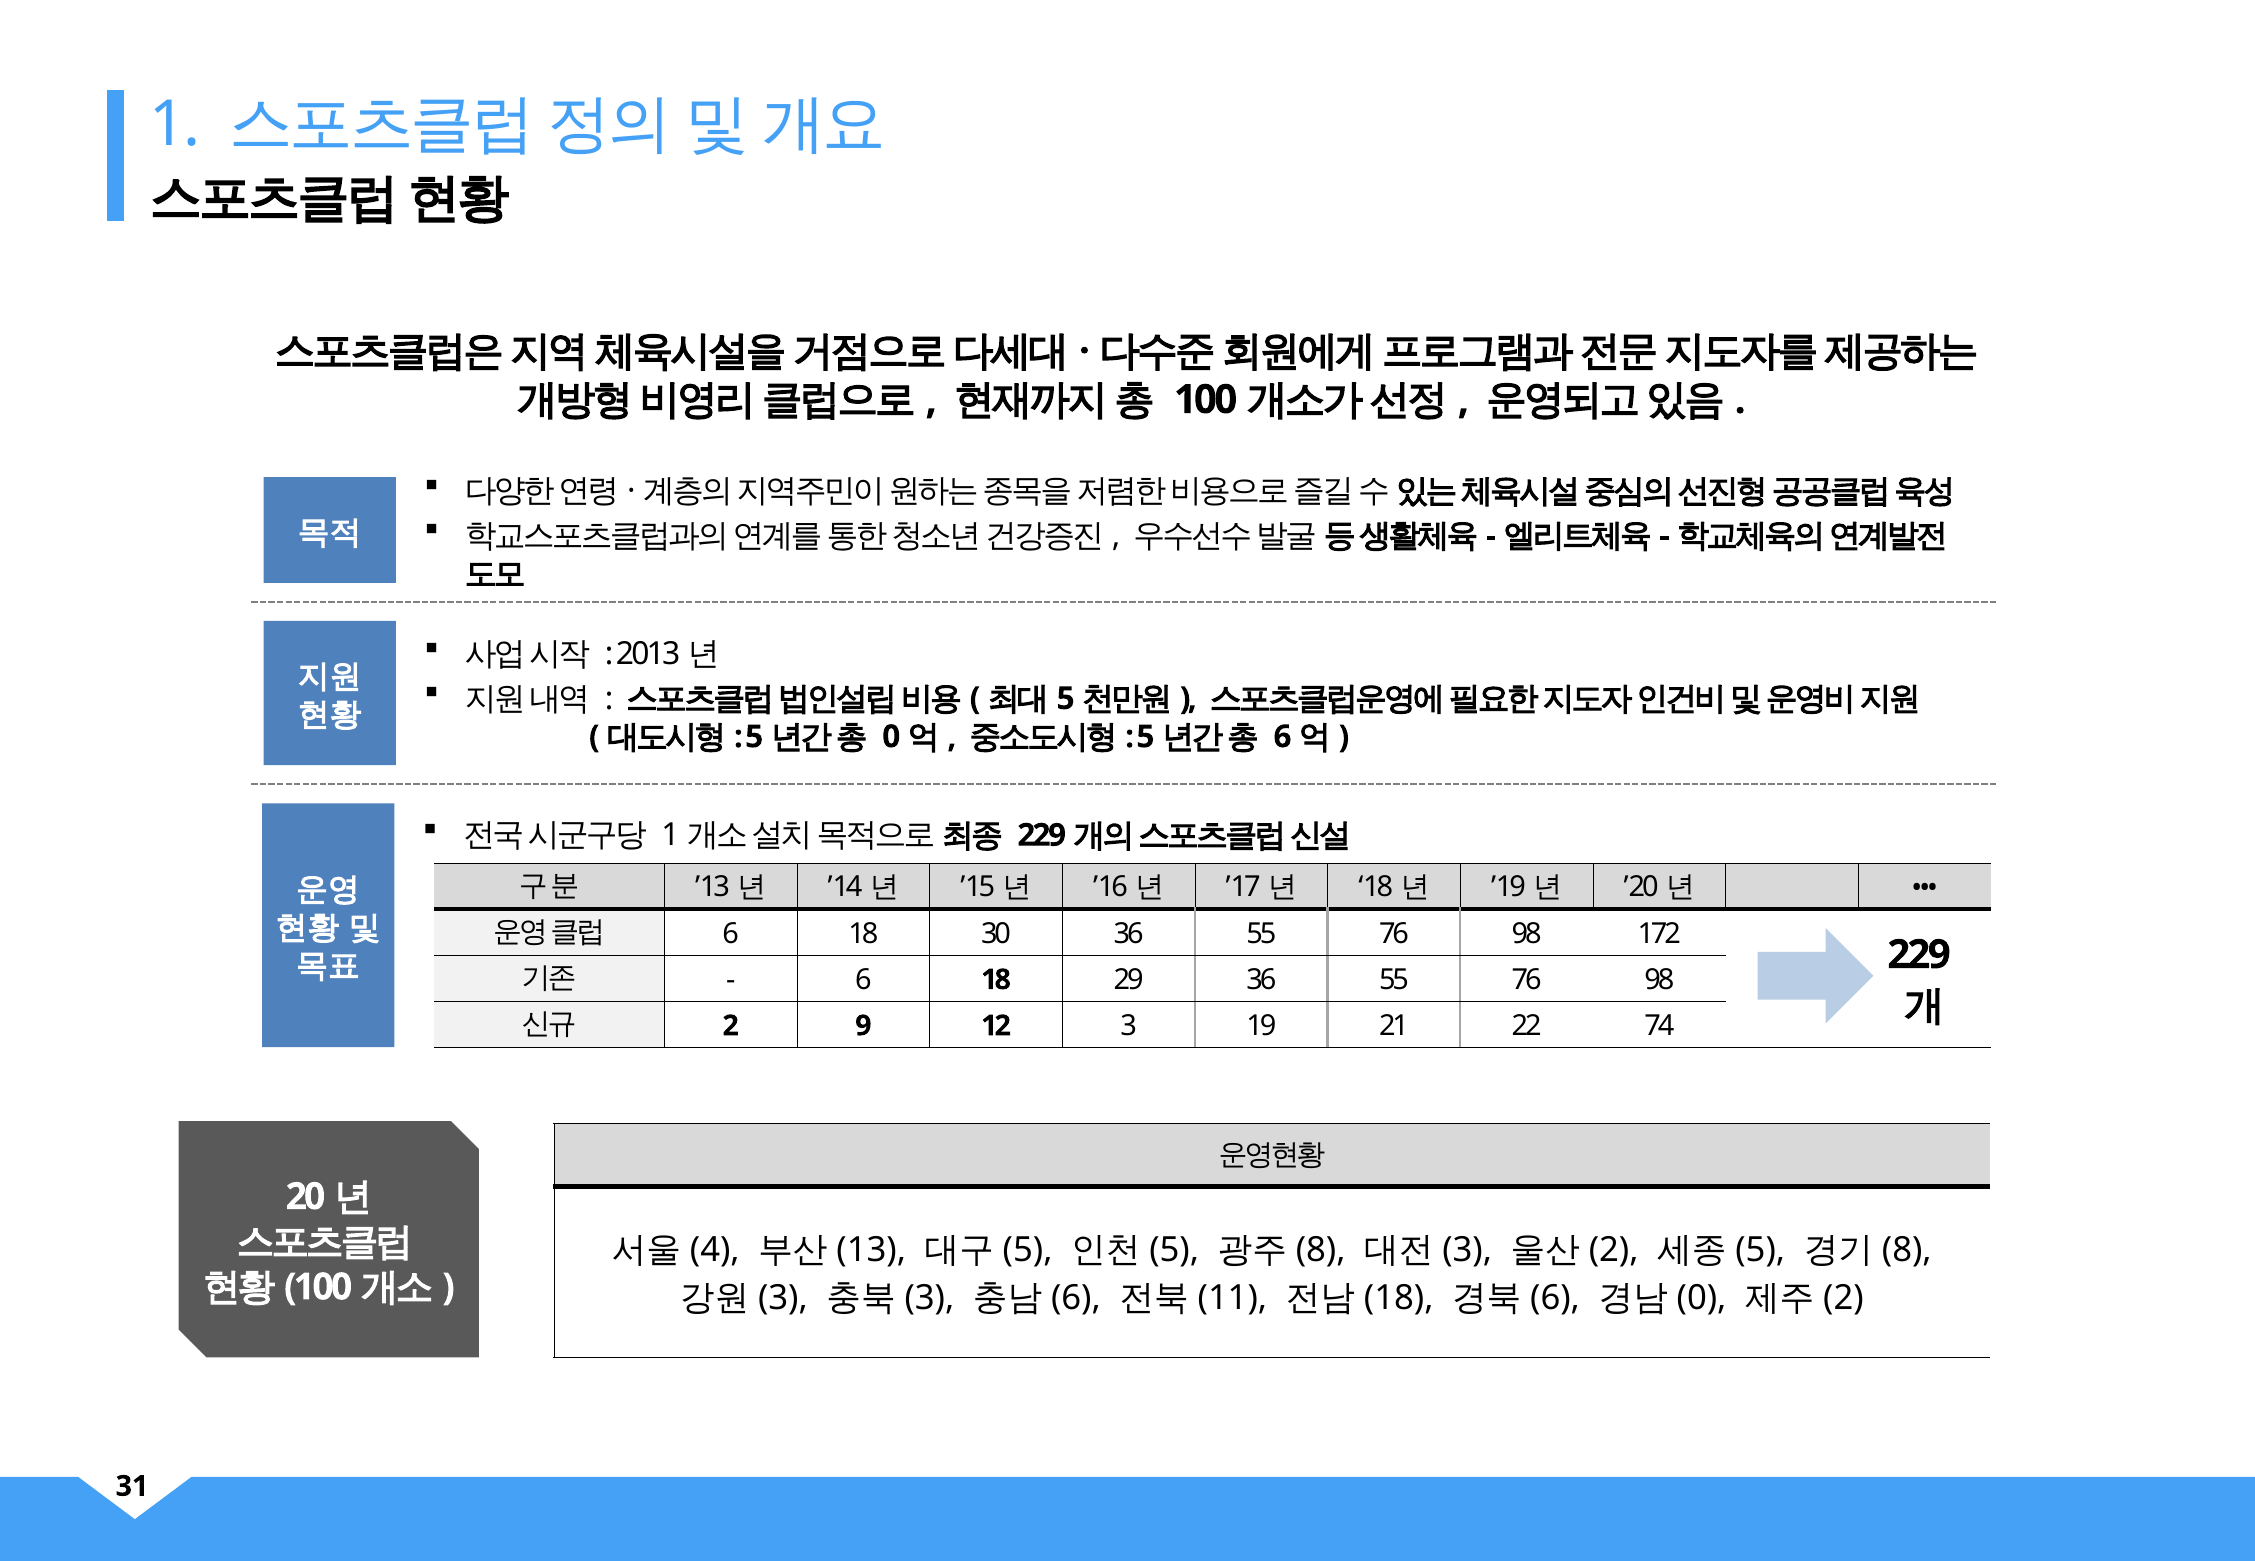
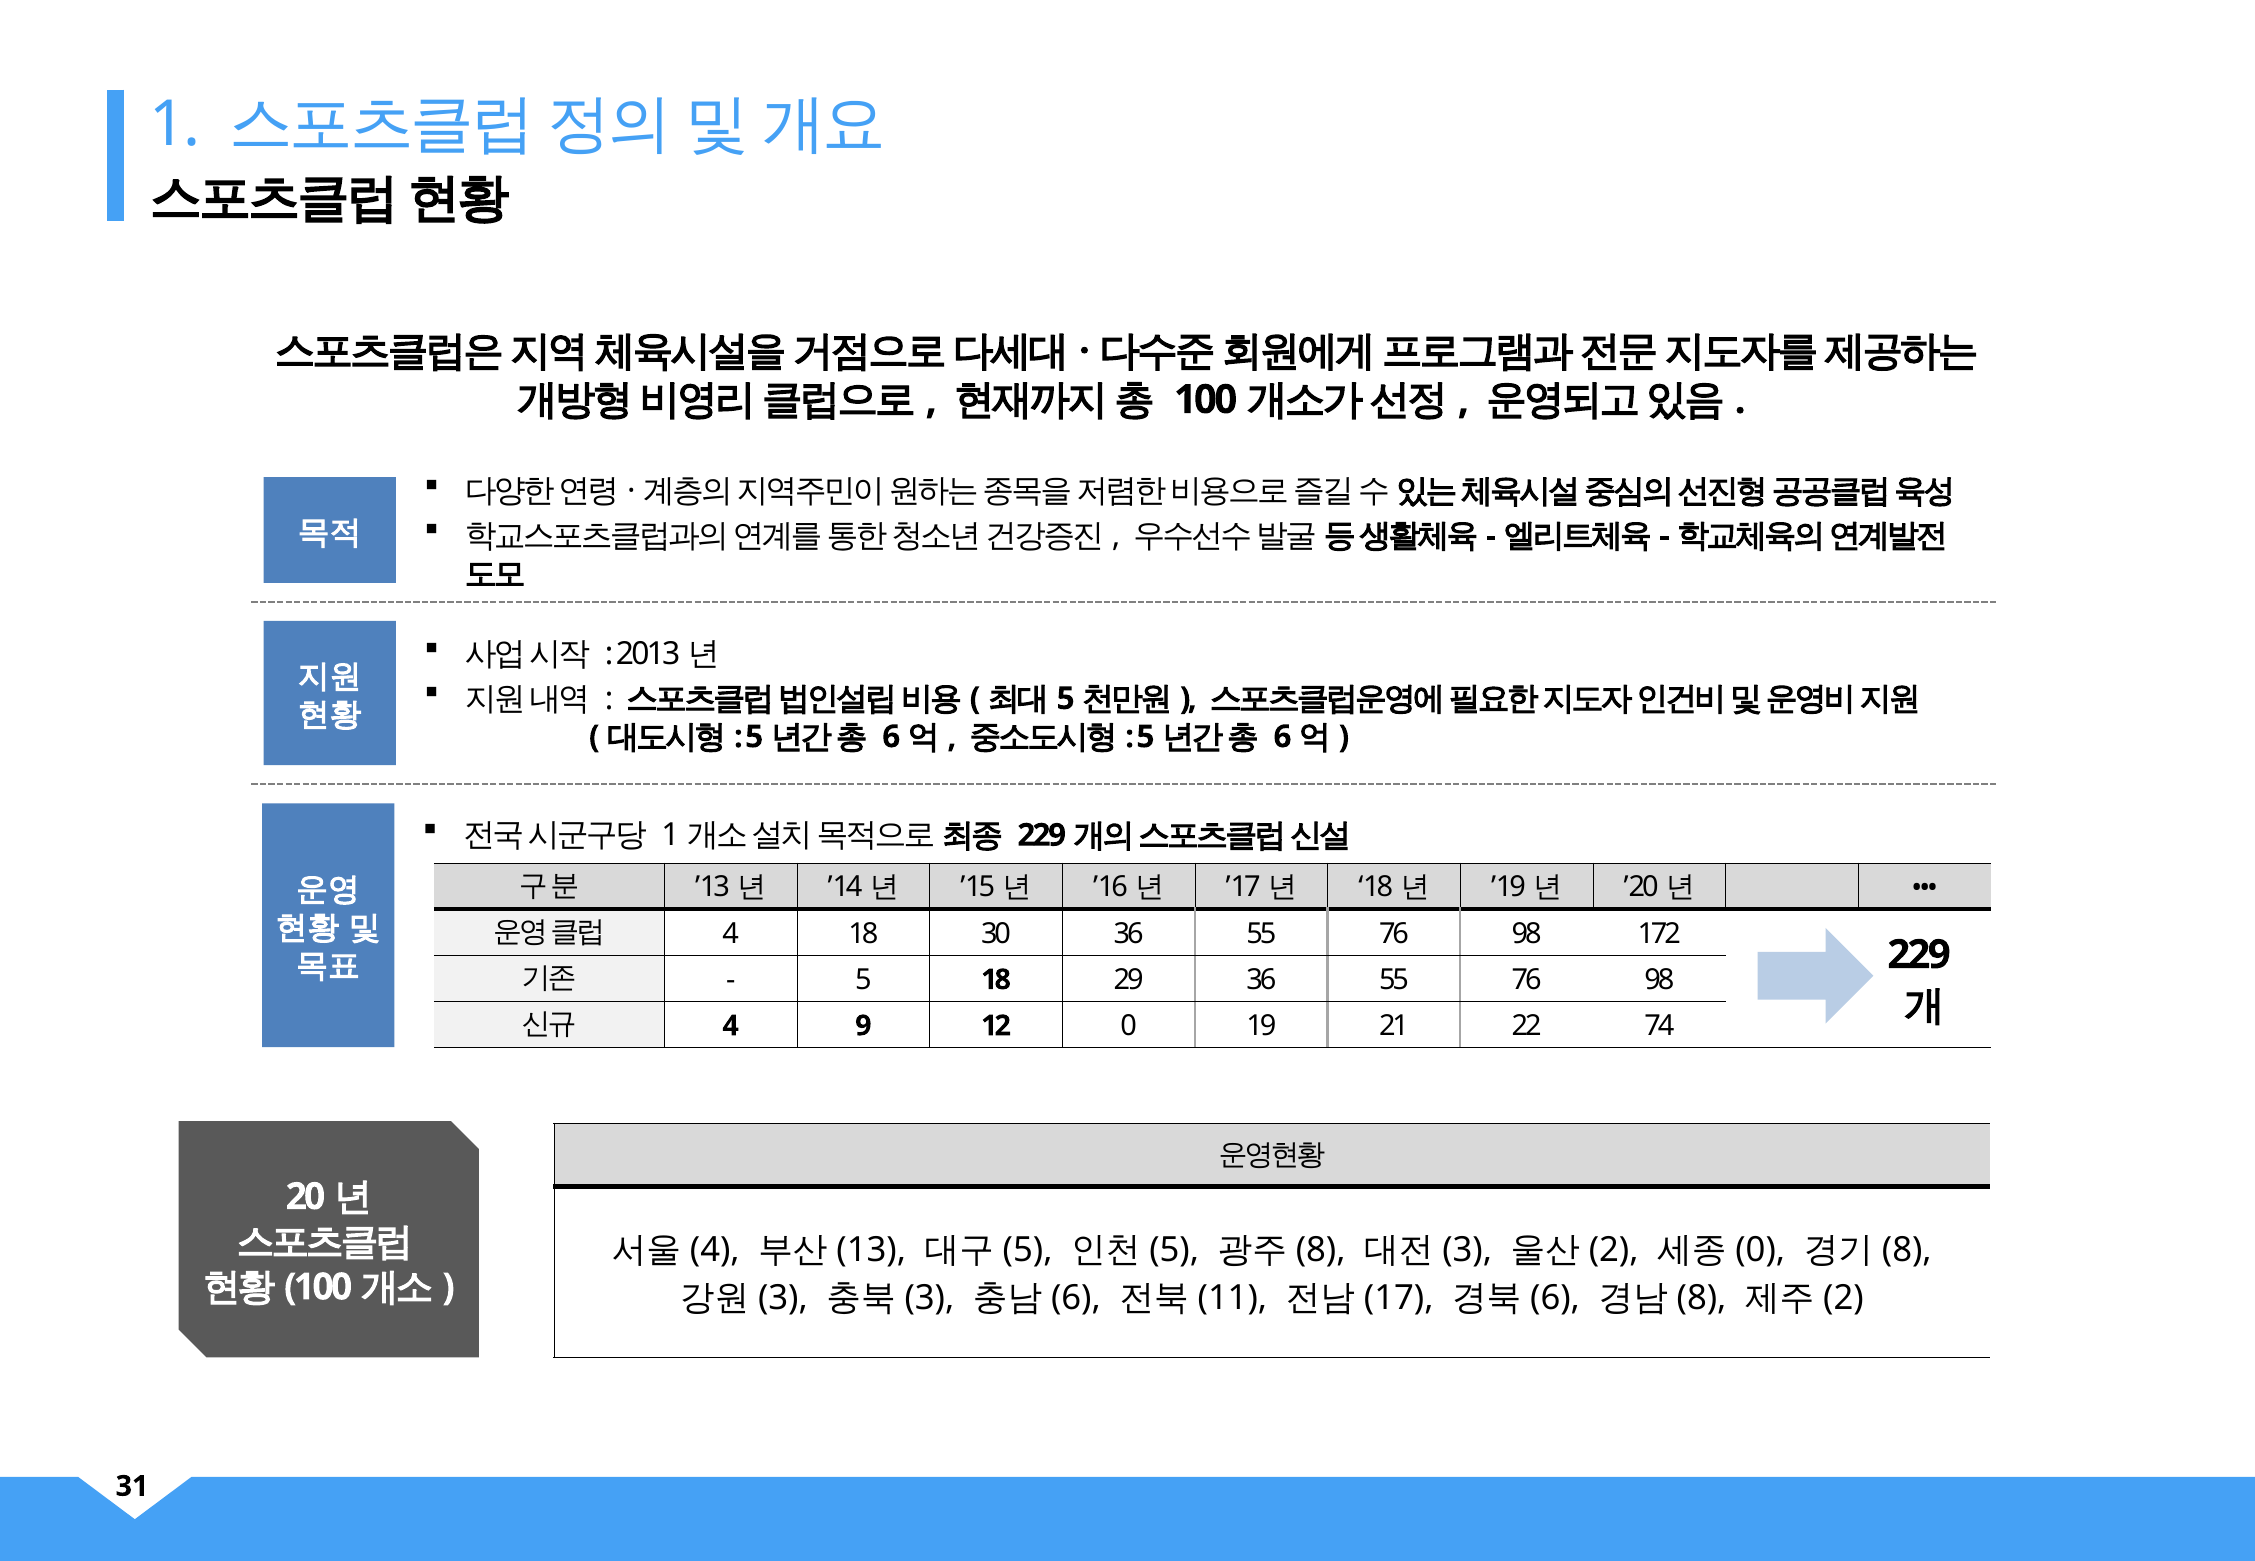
0 at (891, 737): 0 -> 6
6 at (731, 934): 6 -> 4
6 at (863, 980): 6 -> 5
2 at (731, 1026): 2 -> 4
12 3: 3 -> 0
5 at (1760, 1250): 5 -> 0
18 at (1399, 1298): 18 -> 17
0 at (1702, 1298): 0 -> 8
